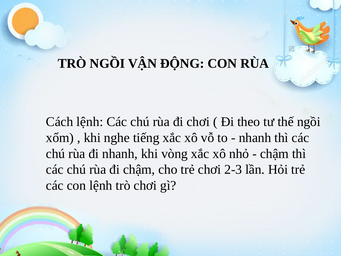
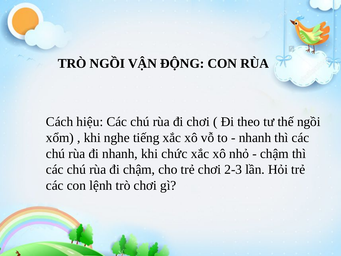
Cách lệnh: lệnh -> hiệu
vòng: vòng -> chức
